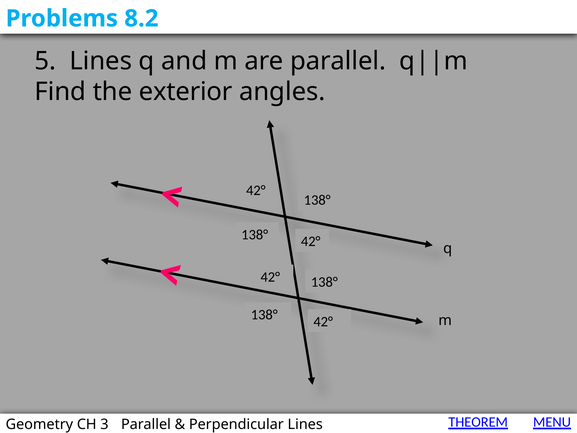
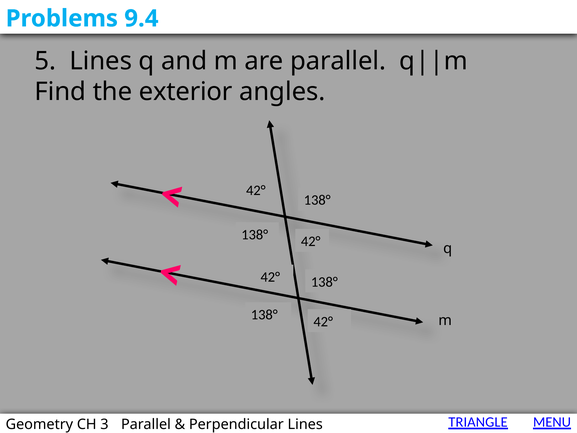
8.2: 8.2 -> 9.4
THEOREM: THEOREM -> TRIANGLE
